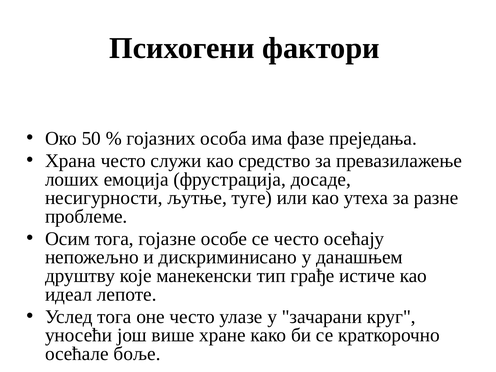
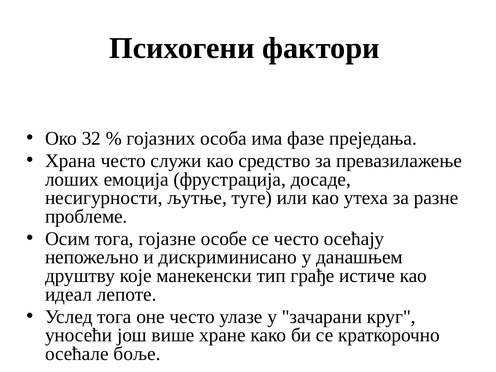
50: 50 -> 32
